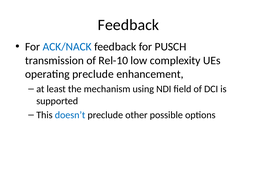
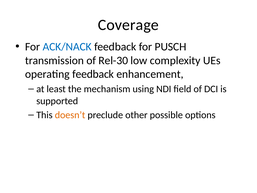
Feedback at (128, 25): Feedback -> Coverage
Rel-10: Rel-10 -> Rel-30
operating preclude: preclude -> feedback
doesn’t colour: blue -> orange
